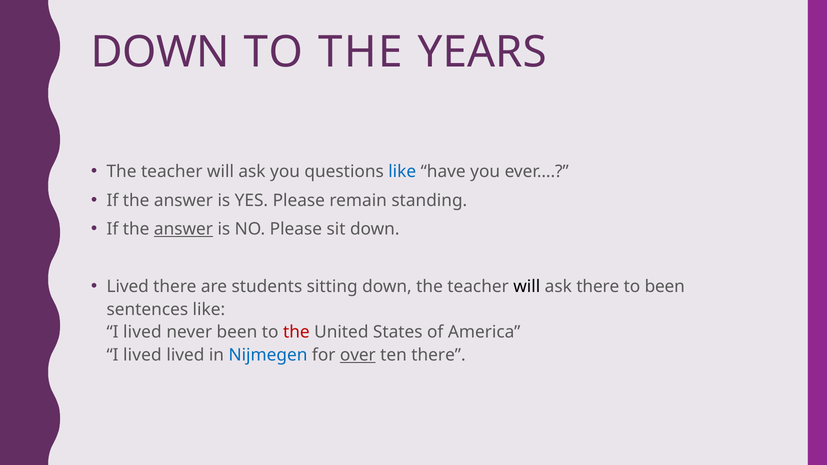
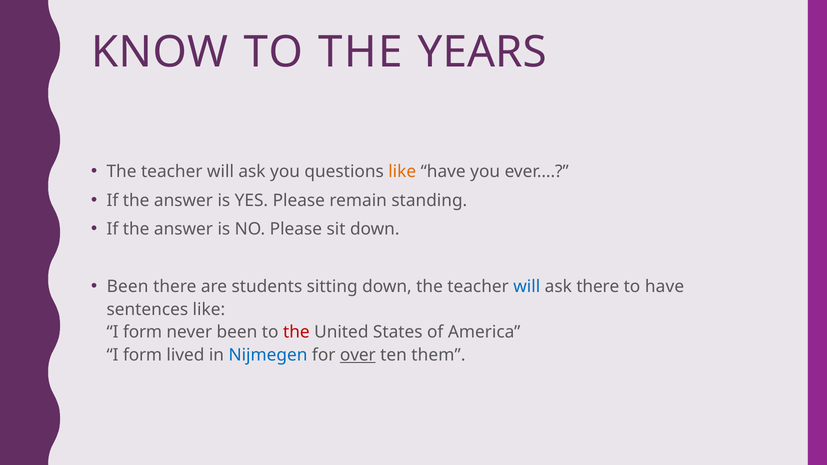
DOWN at (160, 52): DOWN -> KNOW
like at (402, 172) colour: blue -> orange
answer at (183, 229) underline: present -> none
Lived at (128, 287): Lived -> Been
will at (527, 287) colour: black -> blue
to been: been -> have
lived at (142, 332): lived -> form
lived at (142, 355): lived -> form
ten there: there -> them
